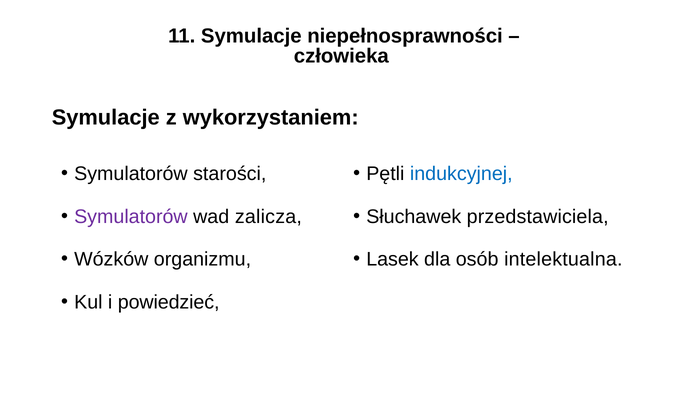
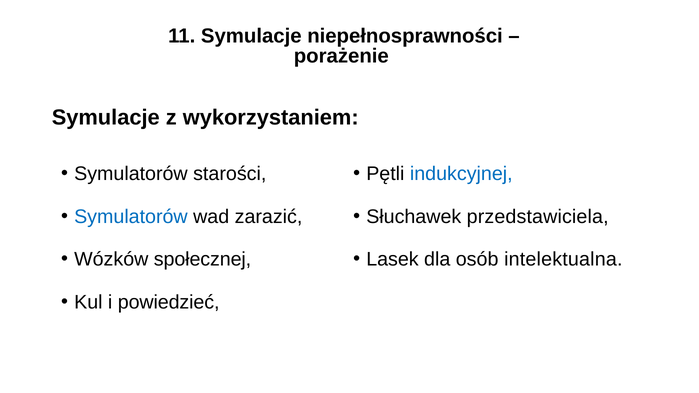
człowieka: człowieka -> porażenie
Symulatorów at (131, 217) colour: purple -> blue
zalicza: zalicza -> zarazić
organizmu: organizmu -> społecznej
